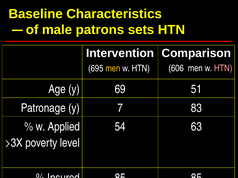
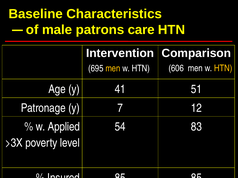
sets: sets -> care
HTN at (223, 68) colour: pink -> yellow
69: 69 -> 41
83: 83 -> 12
63: 63 -> 83
